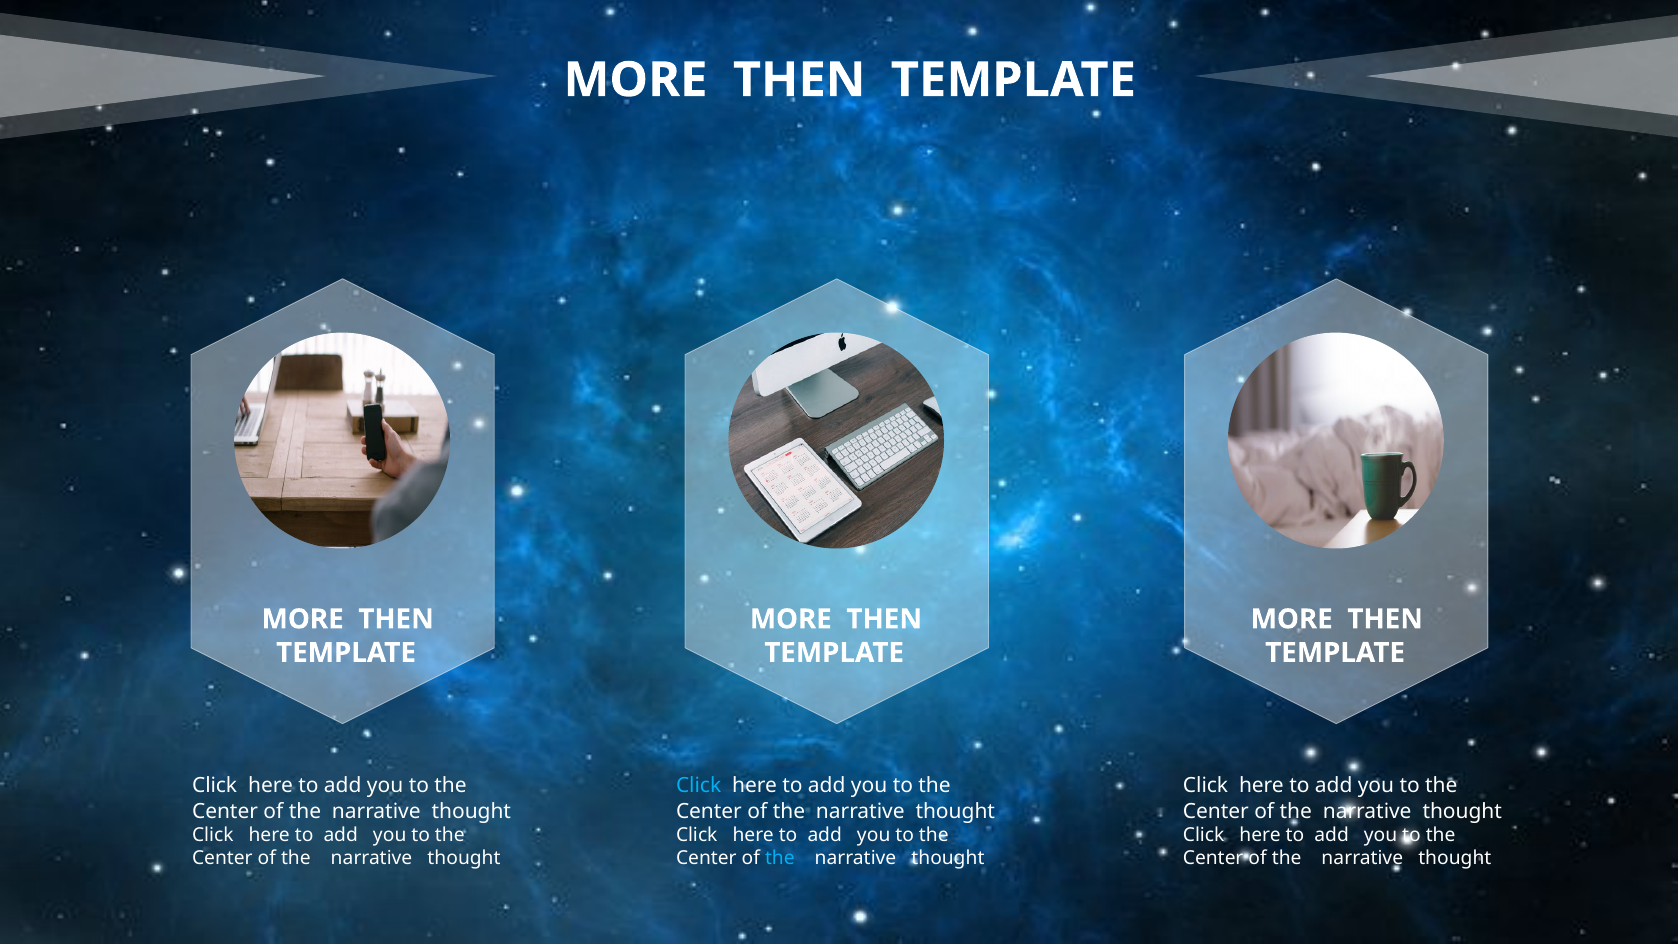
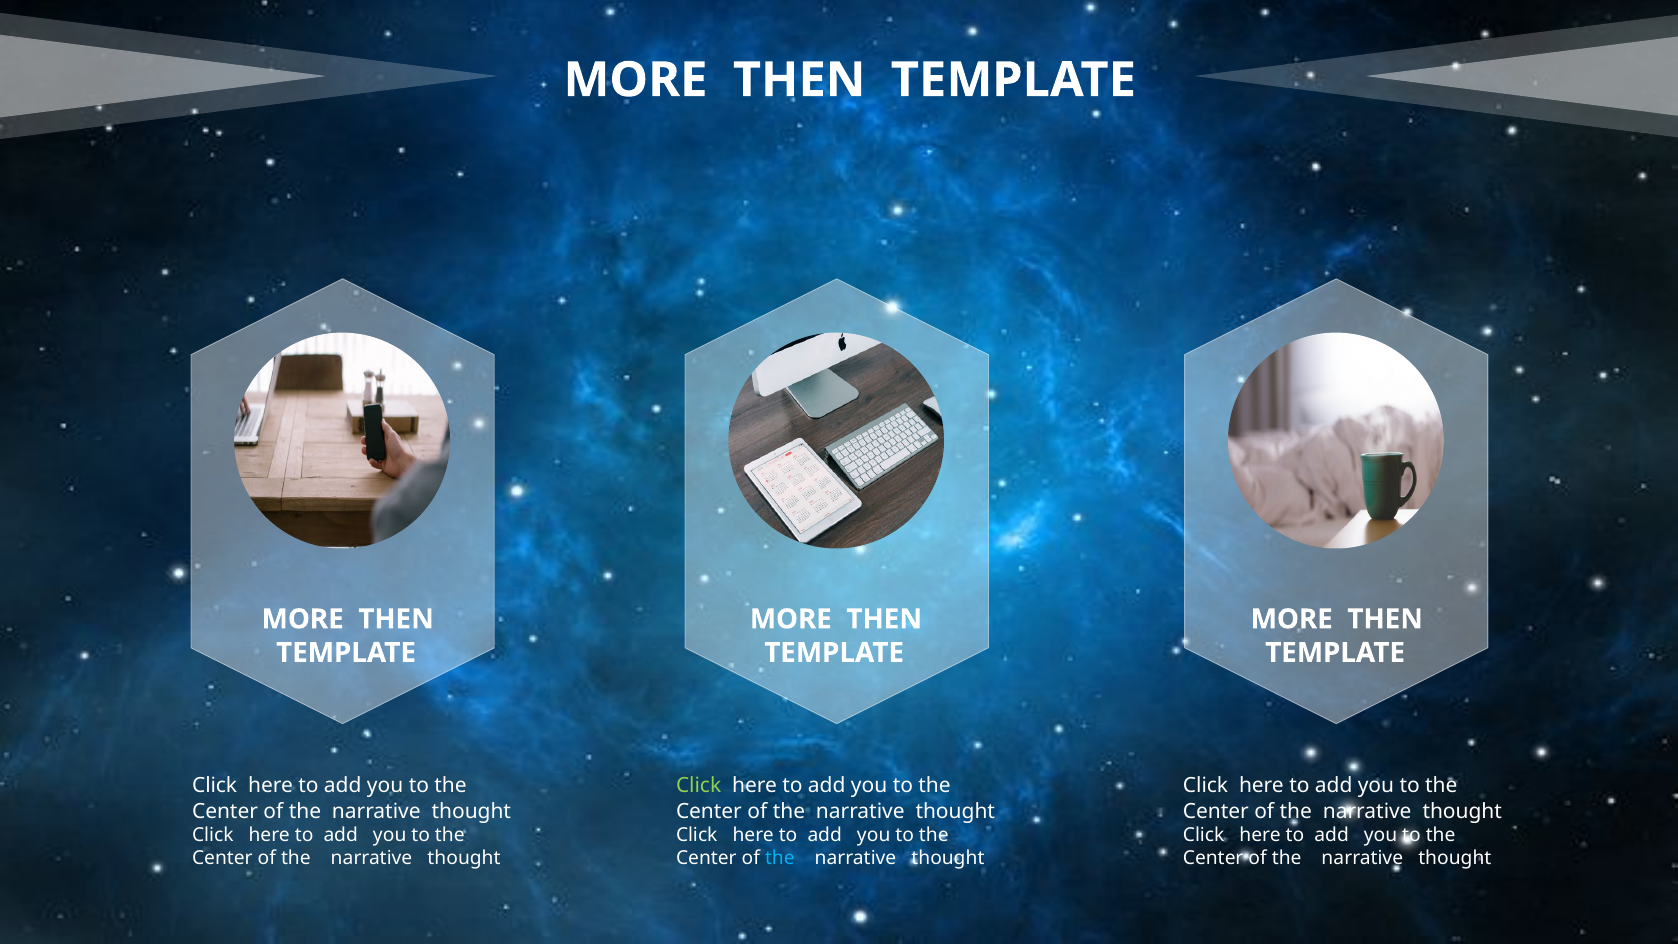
Click at (699, 786) colour: light blue -> light green
